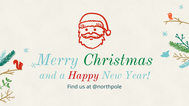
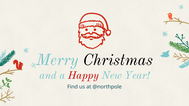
Christmas colour: green -> black
